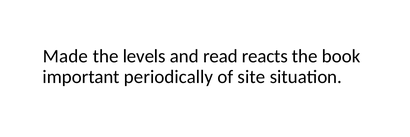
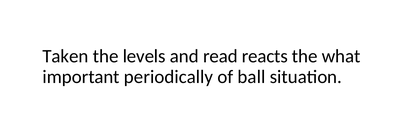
Made: Made -> Taken
book: book -> what
site: site -> ball
